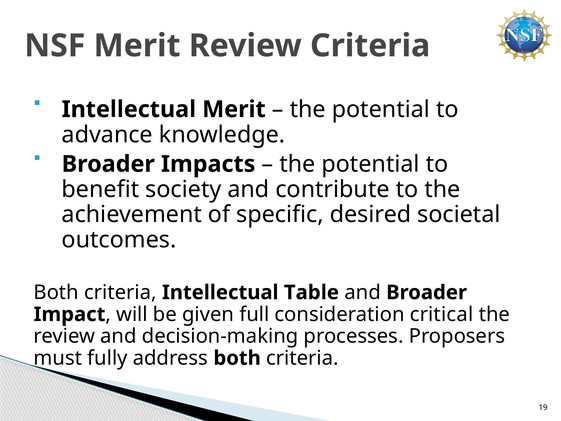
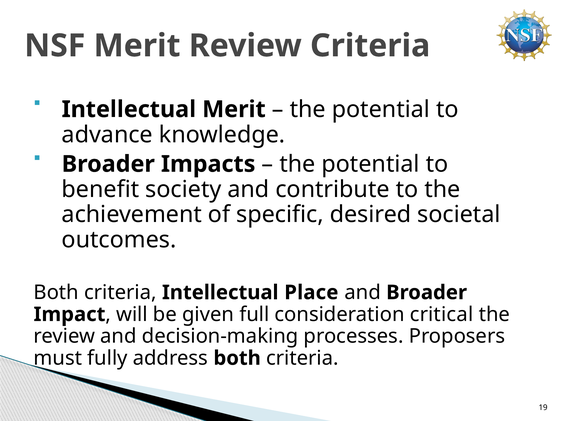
Table: Table -> Place
